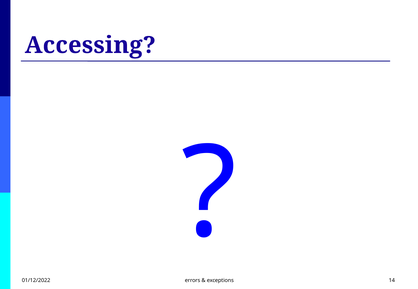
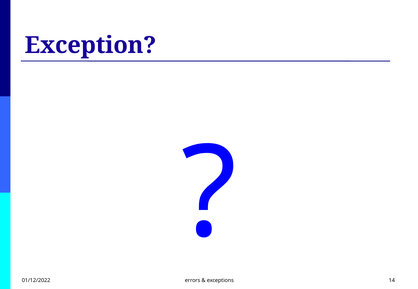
Accessing: Accessing -> Exception
